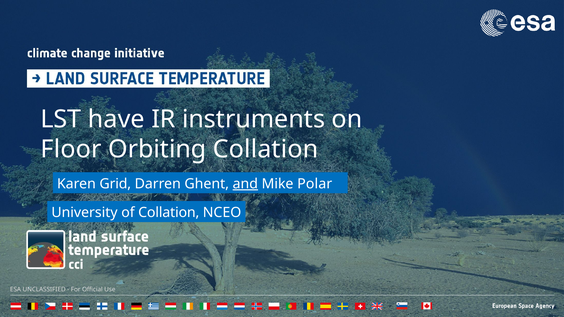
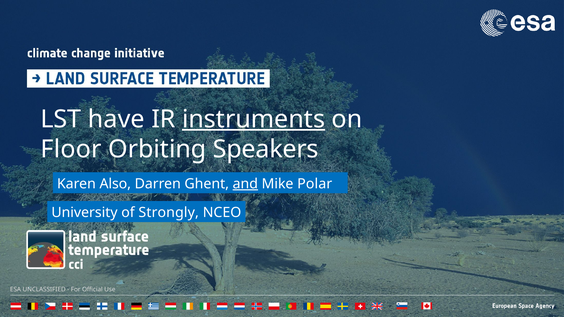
instruments underline: none -> present
Orbiting Collation: Collation -> Speakers
Grid: Grid -> Also
of Collation: Collation -> Strongly
